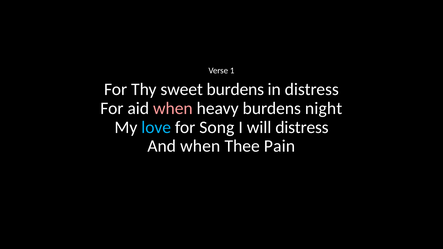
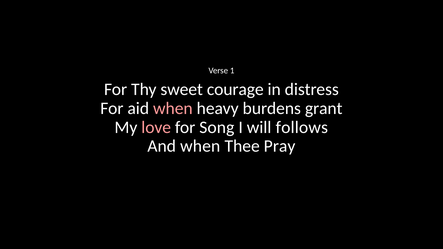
sweet burdens: burdens -> courage
night: night -> grant
love colour: light blue -> pink
will distress: distress -> follows
Pain: Pain -> Pray
